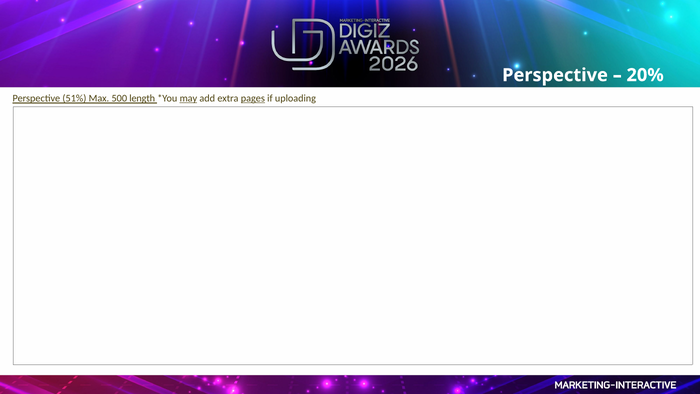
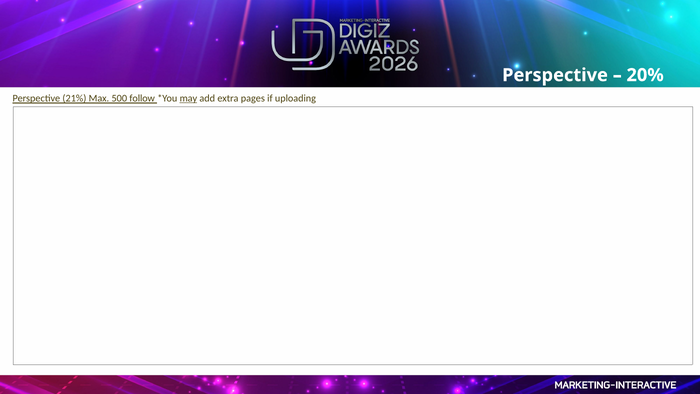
51%: 51% -> 21%
length: length -> follow
pages underline: present -> none
